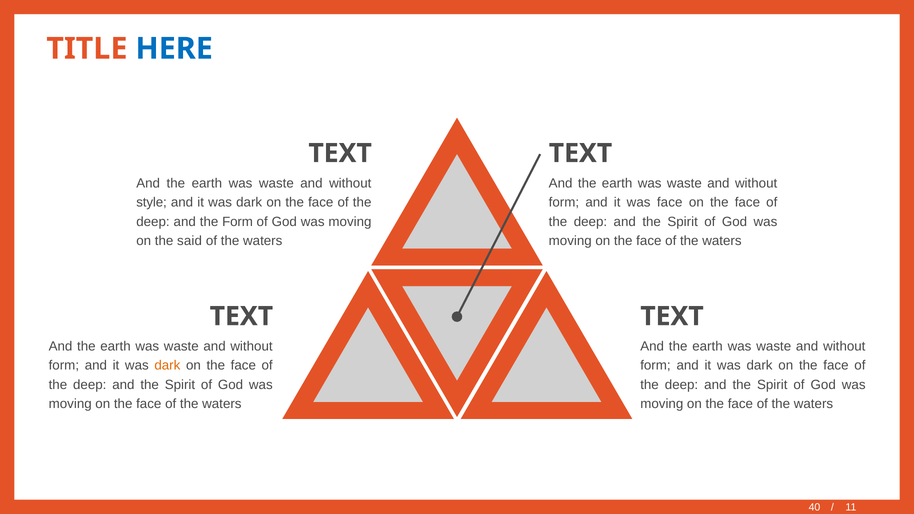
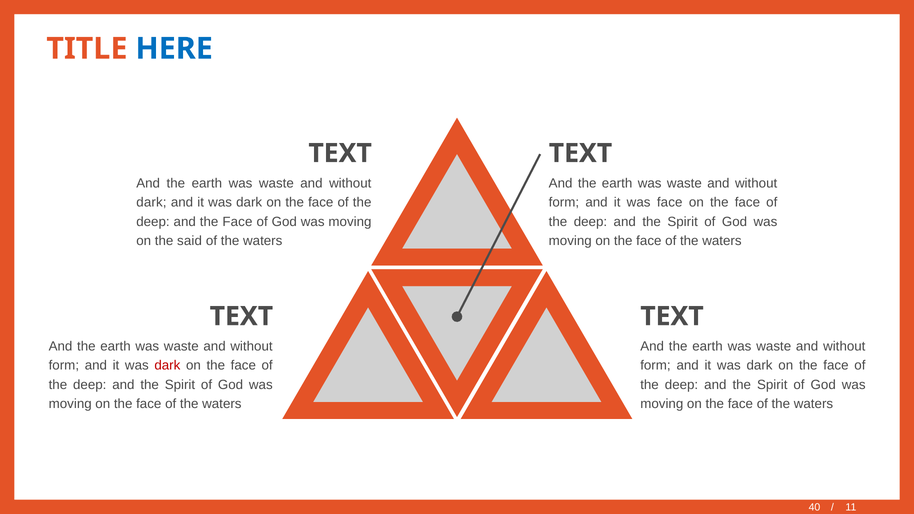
style at (152, 203): style -> dark
and the Form: Form -> Face
dark at (167, 366) colour: orange -> red
